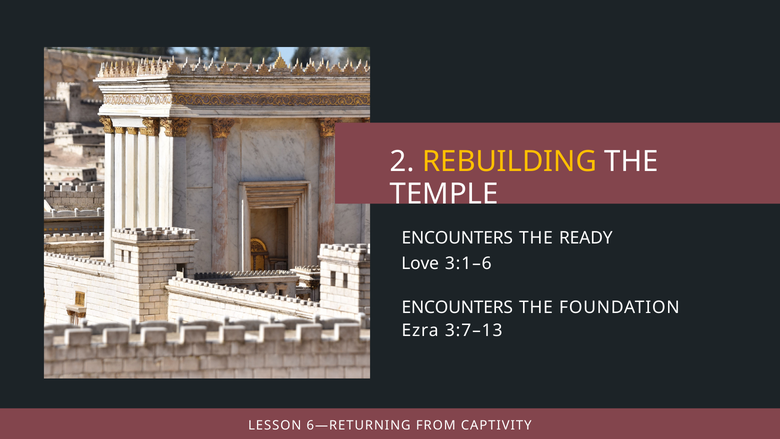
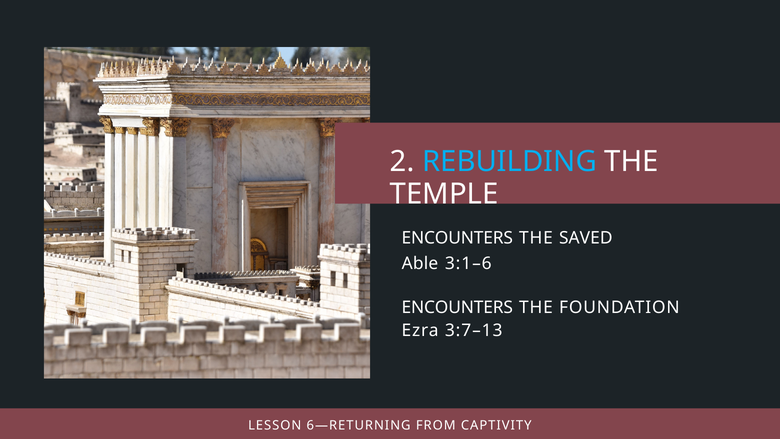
REBUILDING colour: yellow -> light blue
READY: READY -> SAVED
Love: Love -> Able
